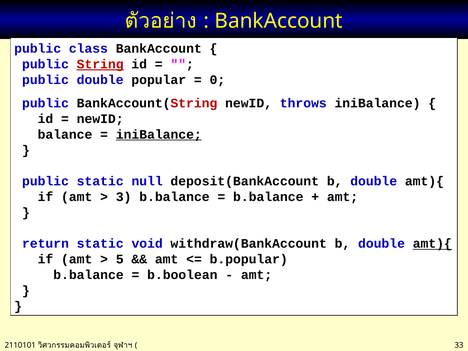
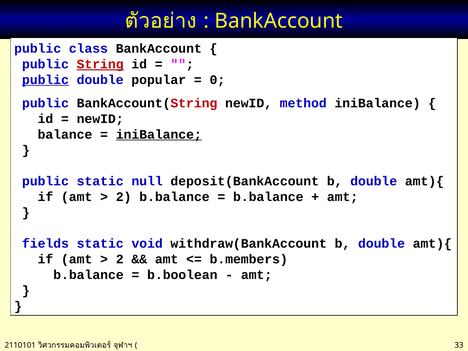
public at (45, 80) underline: none -> present
throws: throws -> method
3 at (124, 197): 3 -> 2
return: return -> fields
amt){ at (432, 244) underline: present -> none
5 at (120, 259): 5 -> 2
b.popular: b.popular -> b.members
